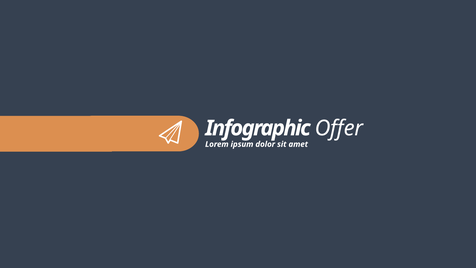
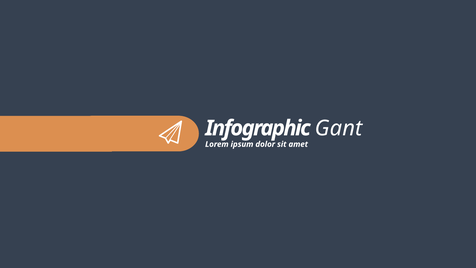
Offer: Offer -> Gant
